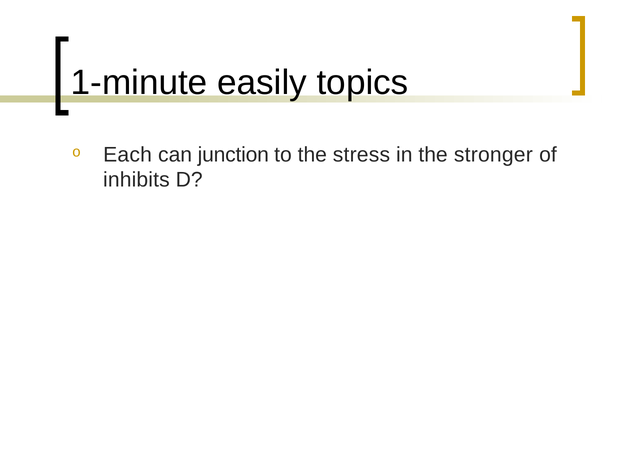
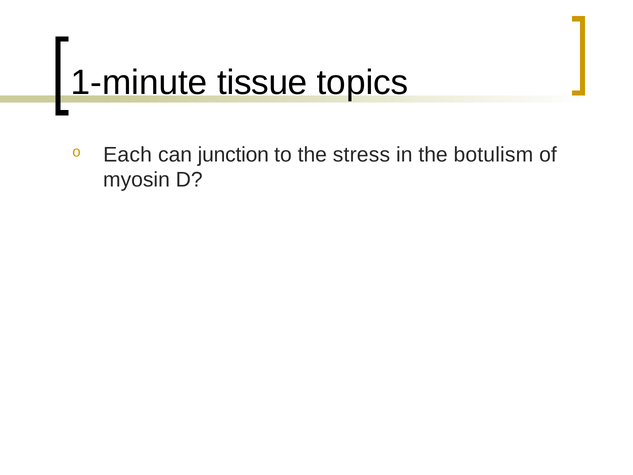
easily: easily -> tissue
stronger: stronger -> botulism
inhibits: inhibits -> myosin
